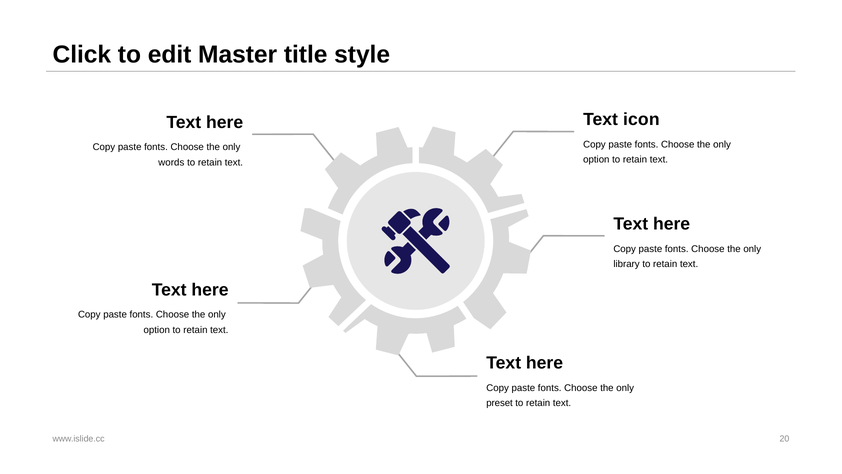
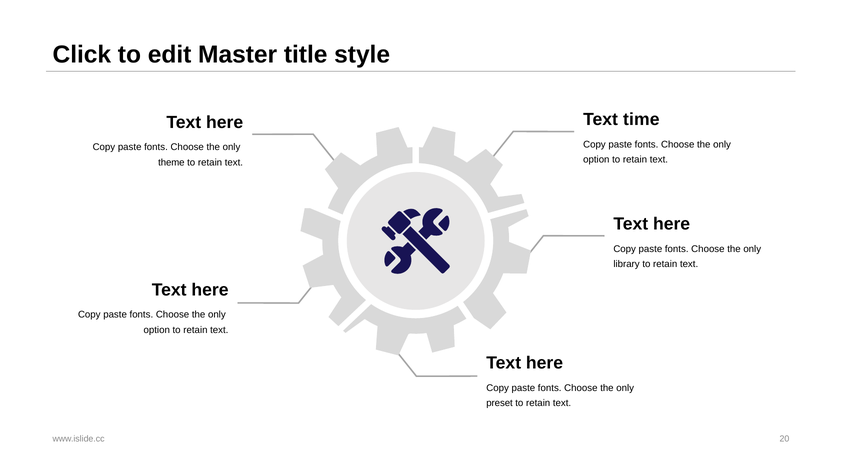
icon: icon -> time
words: words -> theme
